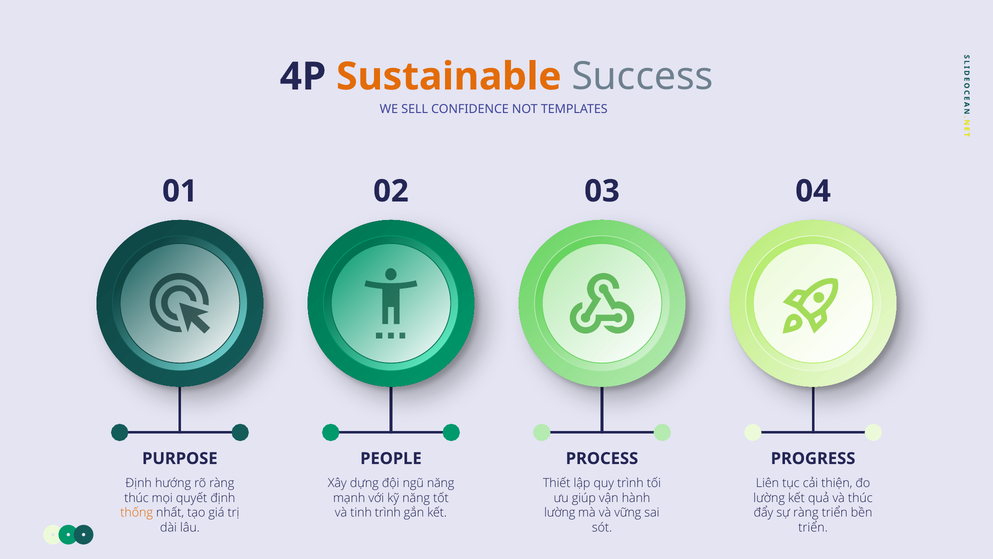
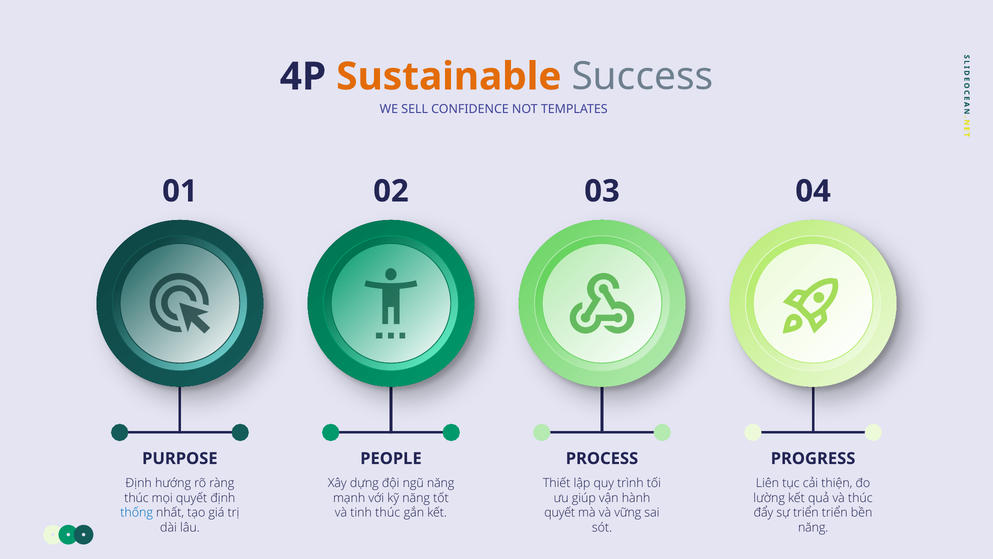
thống colour: orange -> blue
tinh trình: trình -> thúc
lường at (560, 512): lường -> quyết
sự ràng: ràng -> triển
triển at (813, 527): triển -> năng
